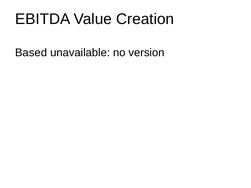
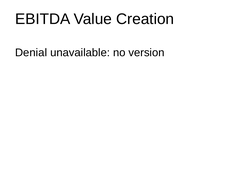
Based: Based -> Denial
